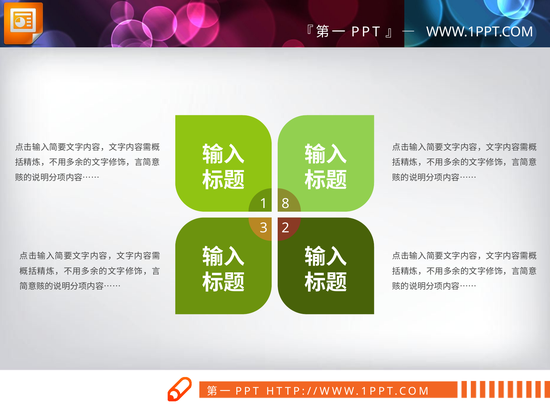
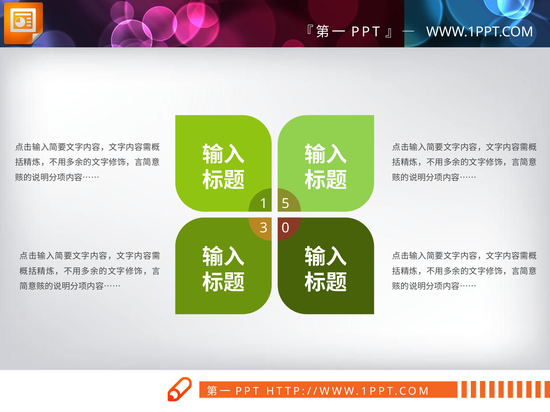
8: 8 -> 5
2: 2 -> 0
